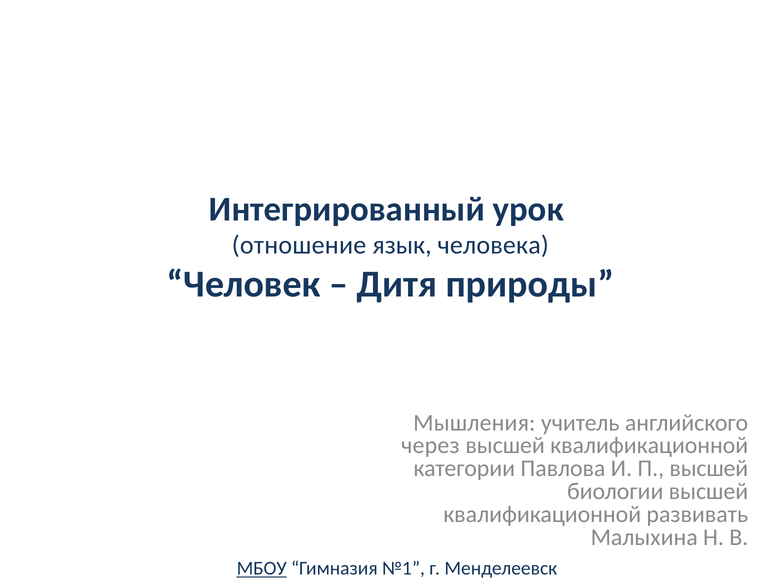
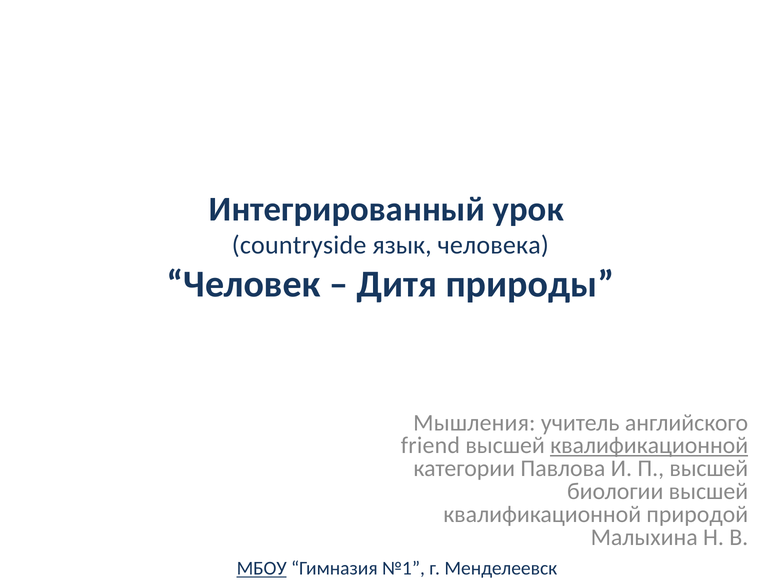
отношение: отношение -> countryside
через: через -> friend
квалификационной at (649, 445) underline: none -> present
развивать: развивать -> природой
